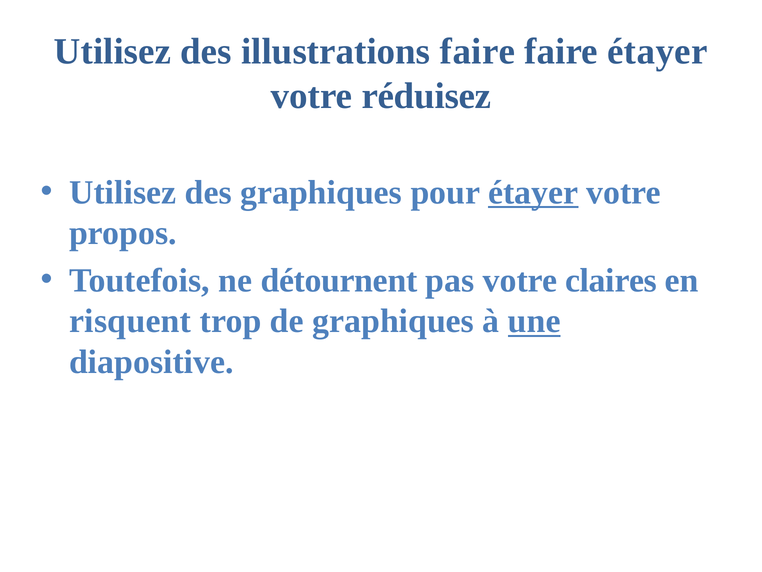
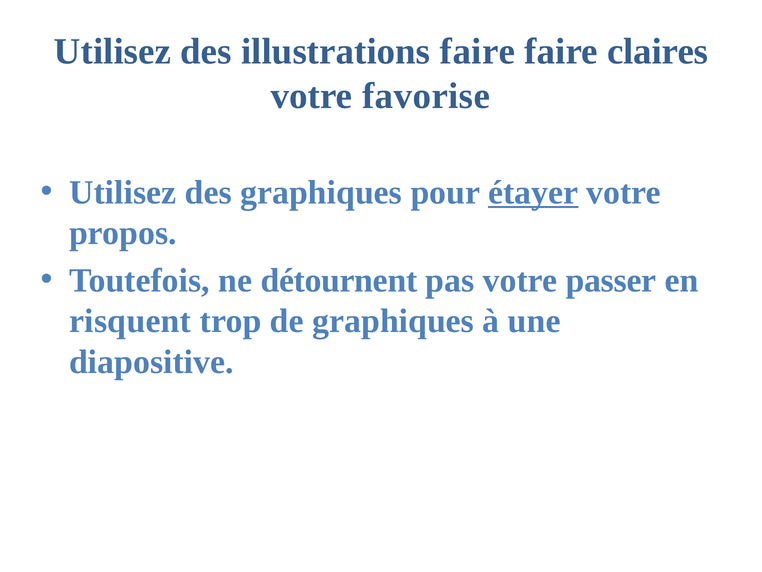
faire étayer: étayer -> claires
réduisez: réduisez -> favorise
claires: claires -> passer
une underline: present -> none
